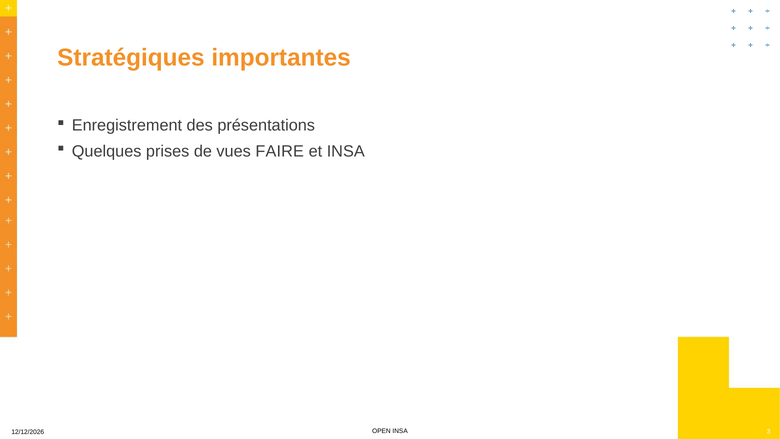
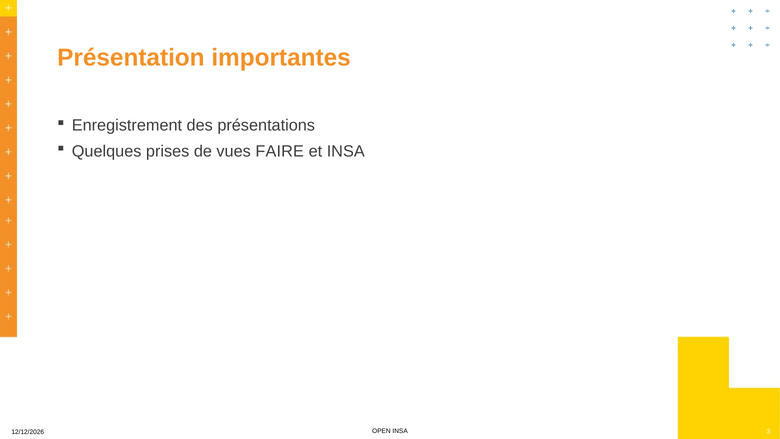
Stratégiques: Stratégiques -> Présentation
